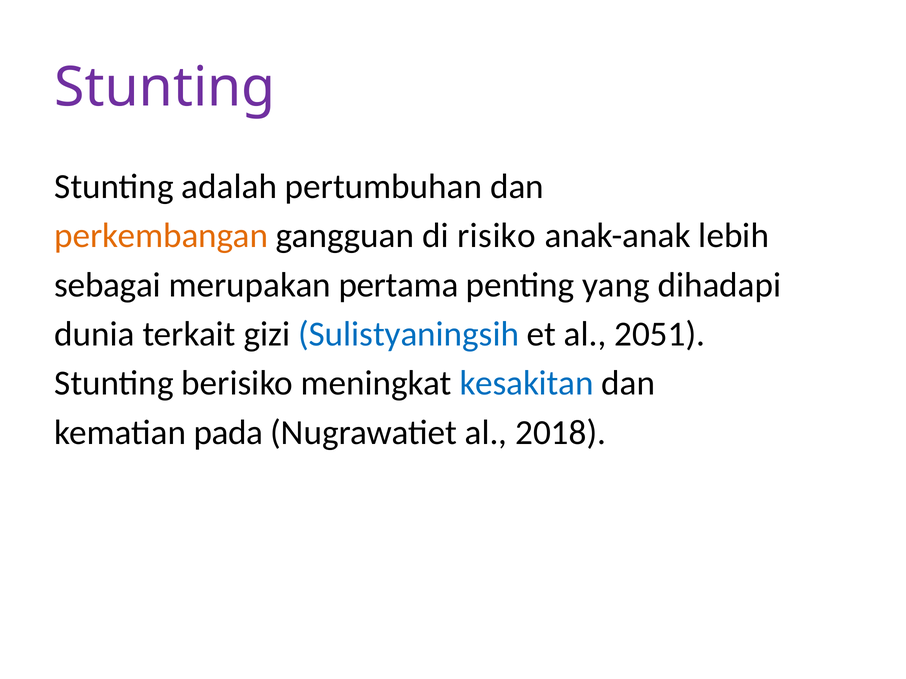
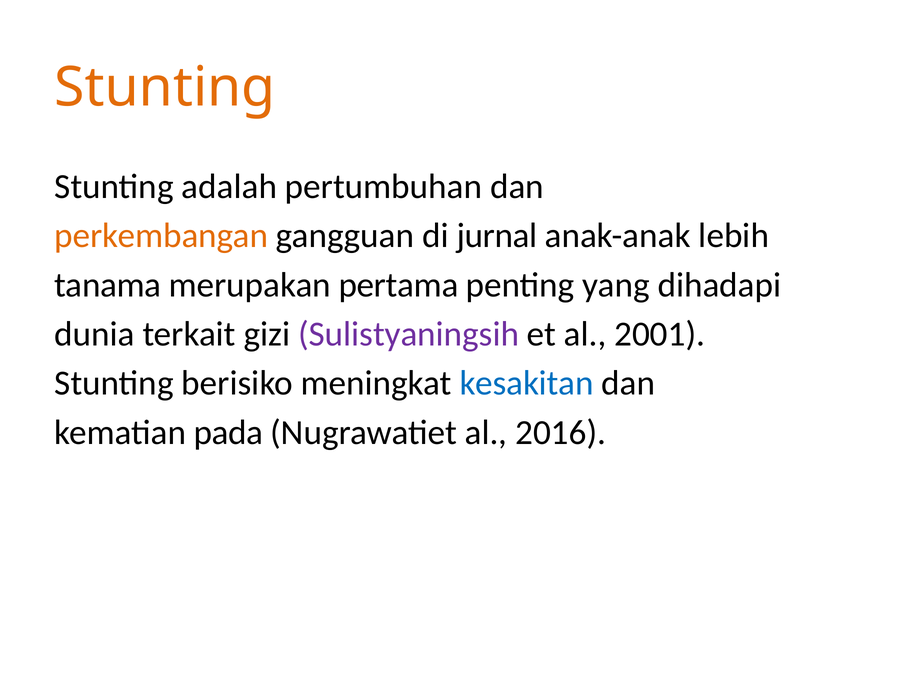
Stunting at (165, 88) colour: purple -> orange
risiko: risiko -> jurnal
sebagai: sebagai -> tanama
Sulistyaningsih colour: blue -> purple
2051: 2051 -> 2001
2018: 2018 -> 2016
